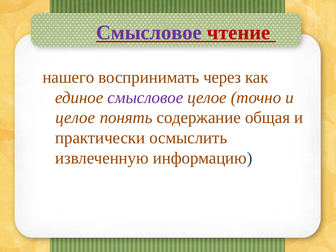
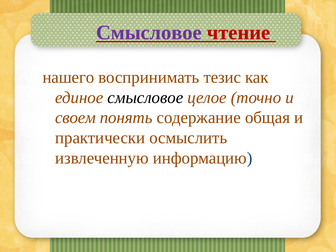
через: через -> тезис
смысловое at (145, 97) colour: purple -> black
целое at (75, 118): целое -> своем
